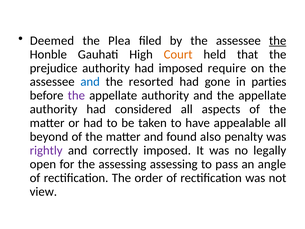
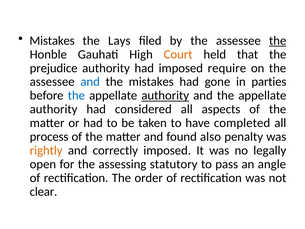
Deemed at (52, 41): Deemed -> Mistakes
Plea: Plea -> Lays
the resorted: resorted -> mistakes
the at (76, 95) colour: purple -> blue
authority at (165, 95) underline: none -> present
appealable: appealable -> completed
beyond: beyond -> process
rightly colour: purple -> orange
assessing assessing: assessing -> statutory
view: view -> clear
